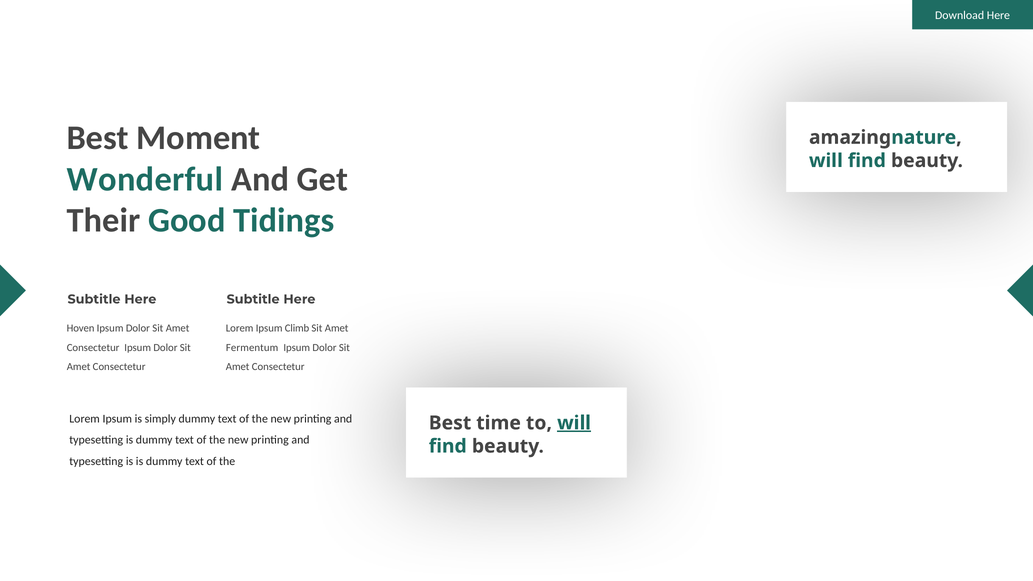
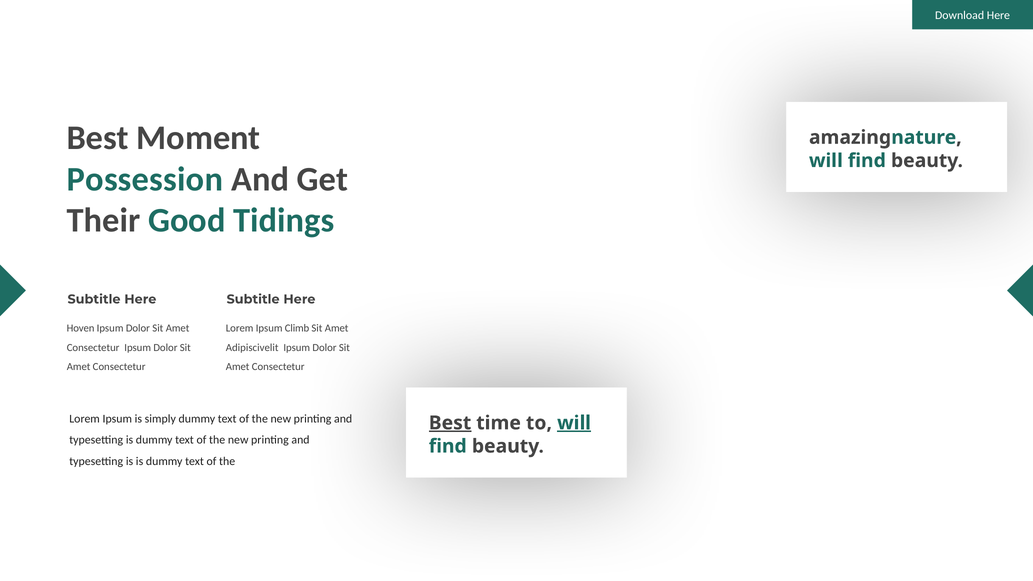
Wonderful: Wonderful -> Possession
Fermentum: Fermentum -> Adipiscivelit
Best at (450, 423) underline: none -> present
